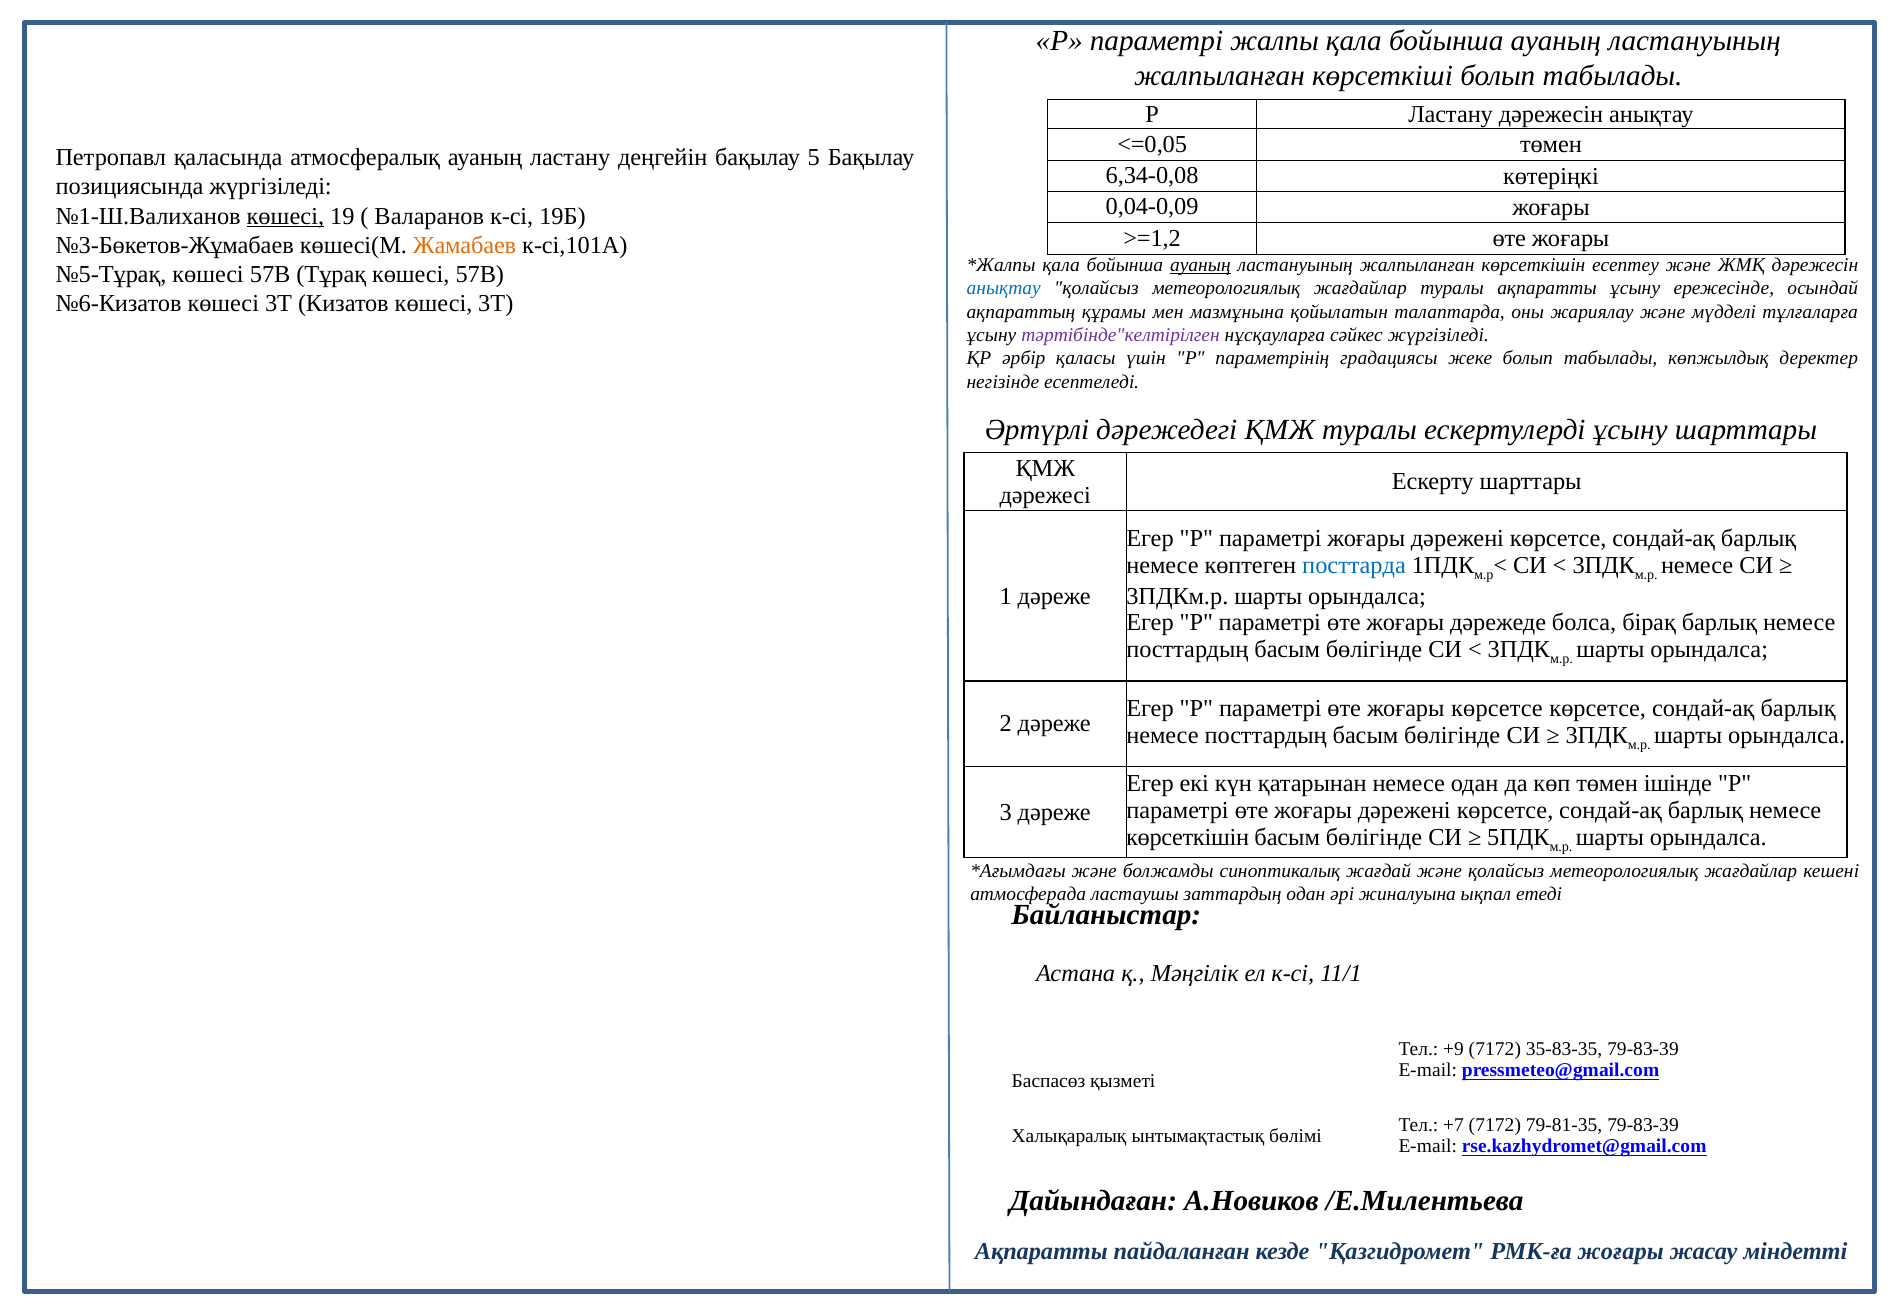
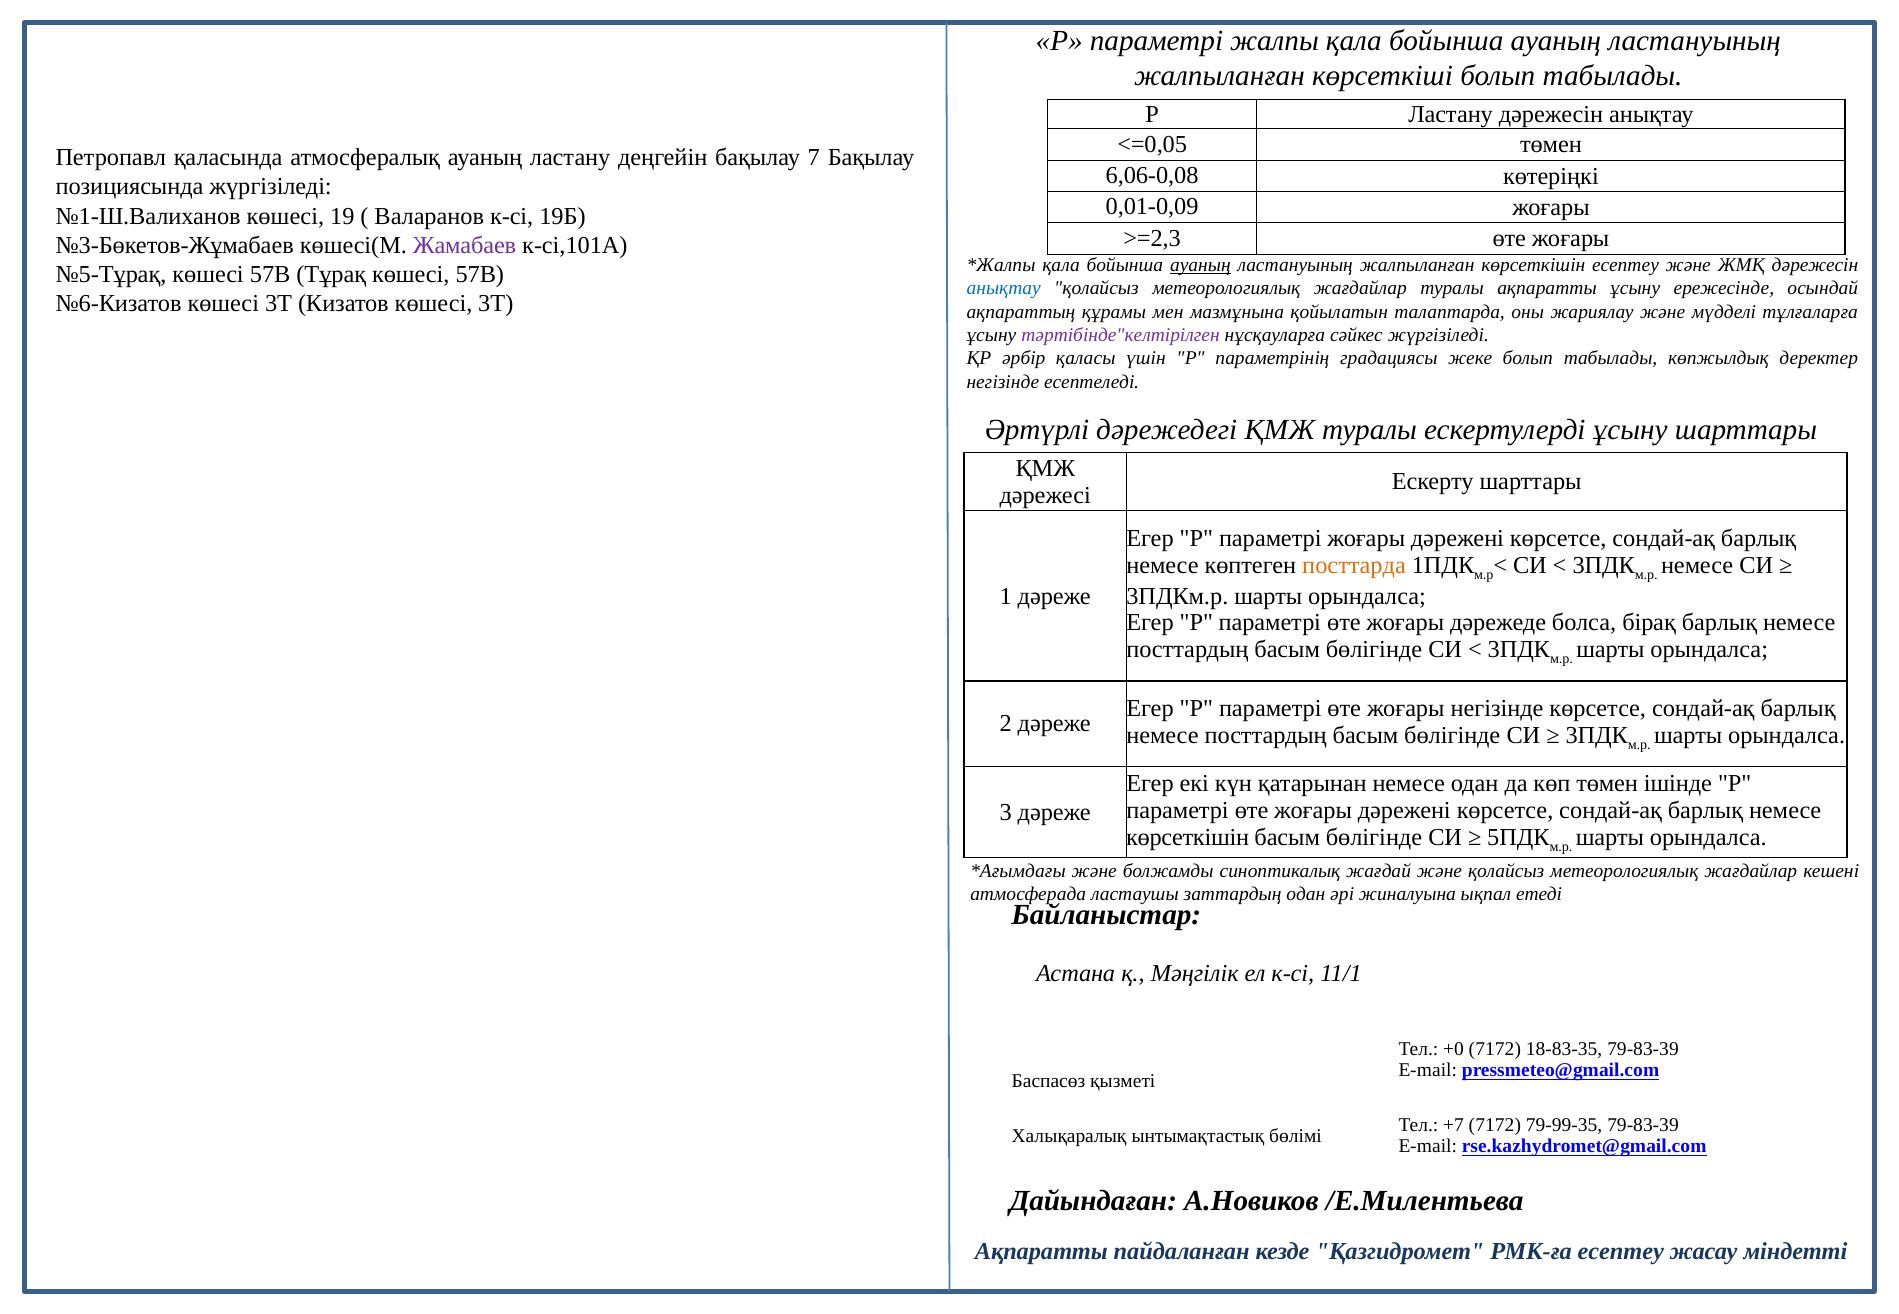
5: 5 -> 7
6,34-0,08: 6,34-0,08 -> 6,06-0,08
0,04-0,09: 0,04-0,09 -> 0,01-0,09
көшесі at (285, 216) underline: present -> none
>=1,2: >=1,2 -> >=2,3
Жамабаев colour: orange -> purple
посттарда colour: blue -> orange
жоғары көрсетсе: көрсетсе -> негізінде
+9: +9 -> +0
35-83-35: 35-83-35 -> 18-83-35
79-81-35: 79-81-35 -> 79-99-35
РМК-ға жоғары: жоғары -> есептеу
